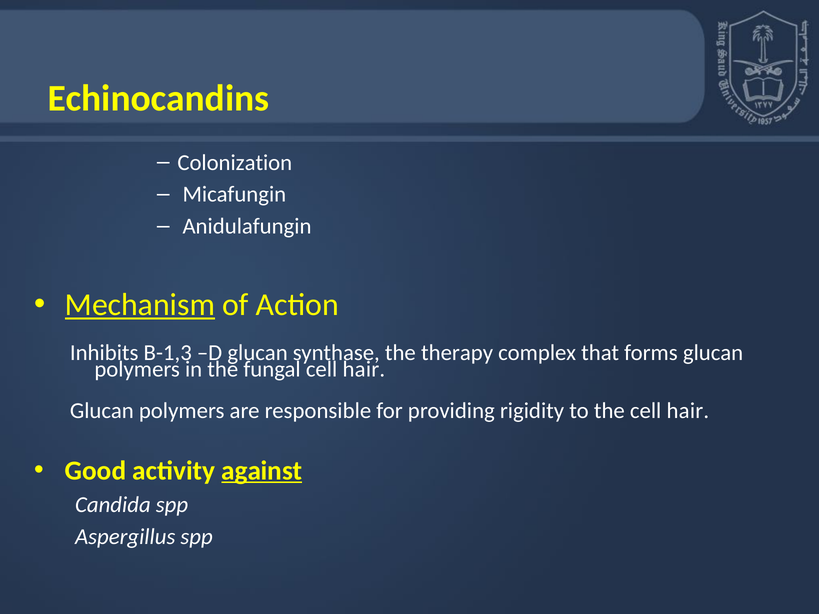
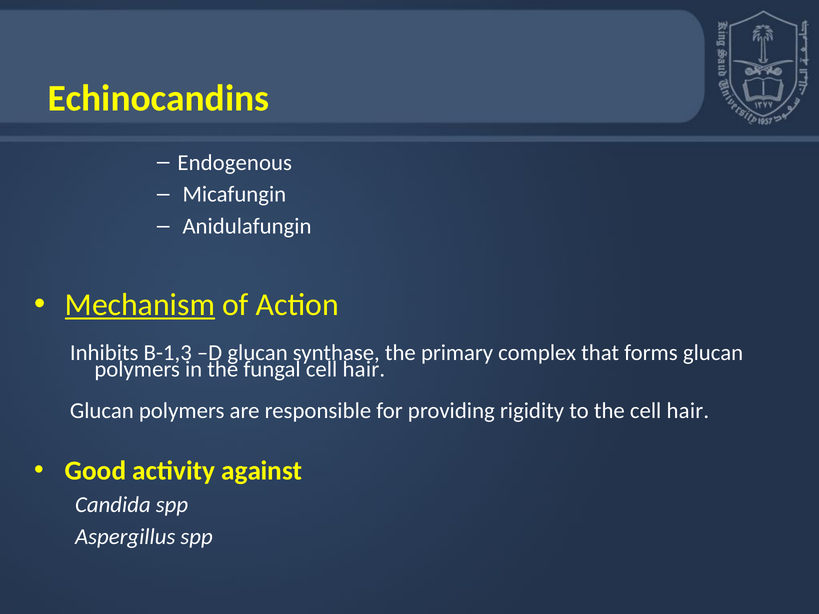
Colonization: Colonization -> Endogenous
therapy: therapy -> primary
against underline: present -> none
